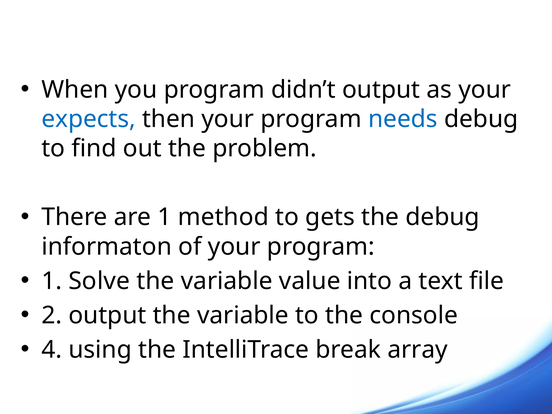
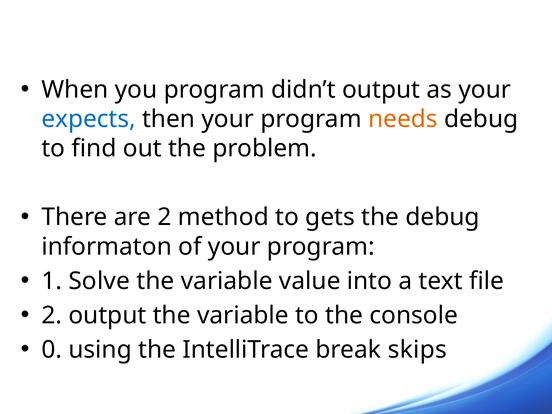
needs colour: blue -> orange
are 1: 1 -> 2
4: 4 -> 0
array: array -> skips
